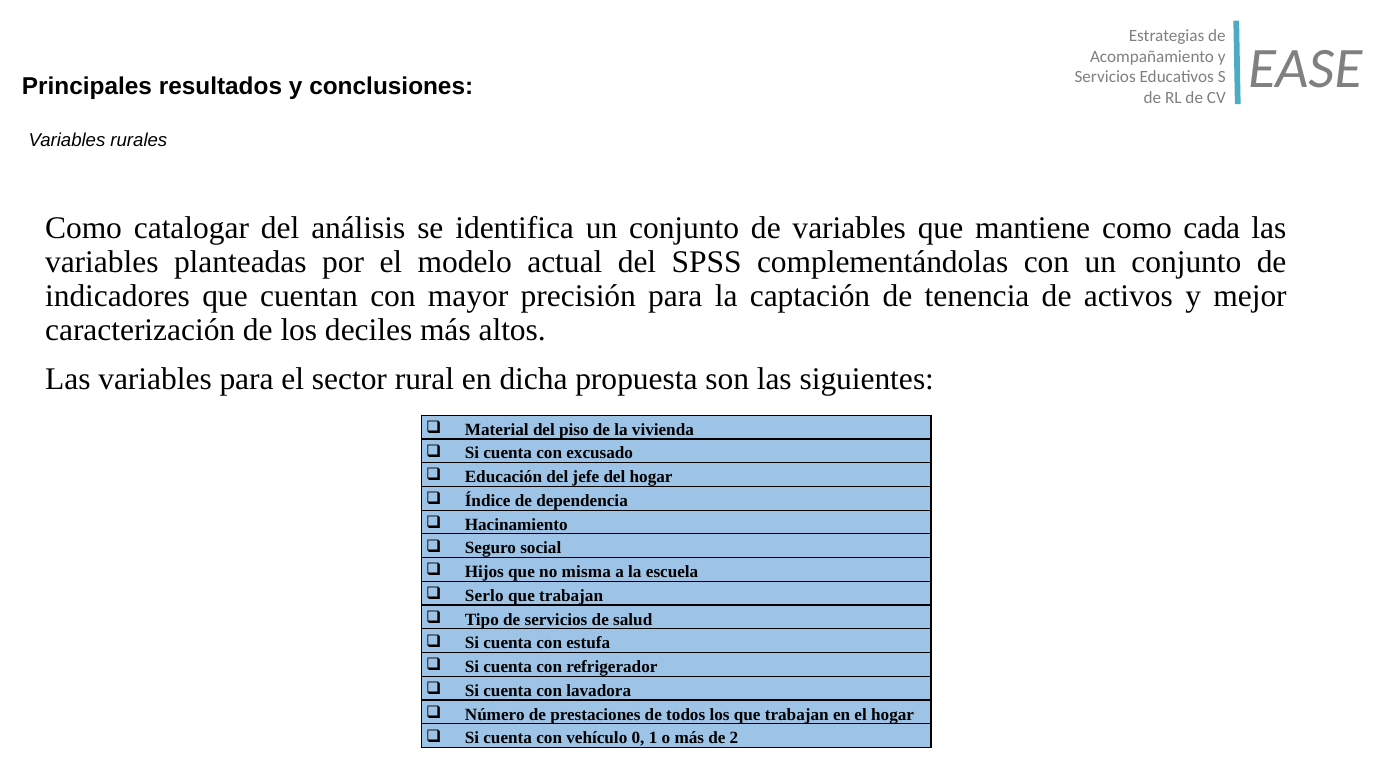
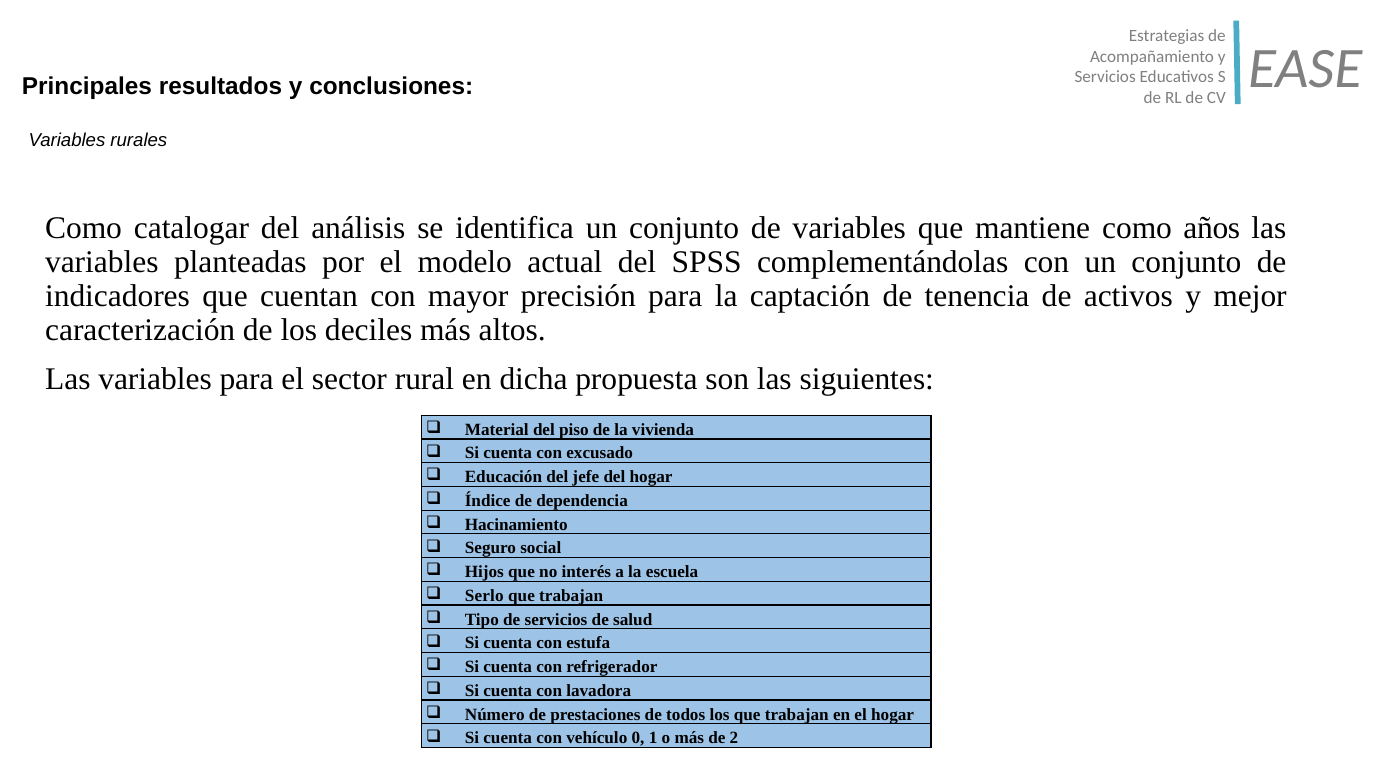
cada: cada -> años
misma: misma -> interés
